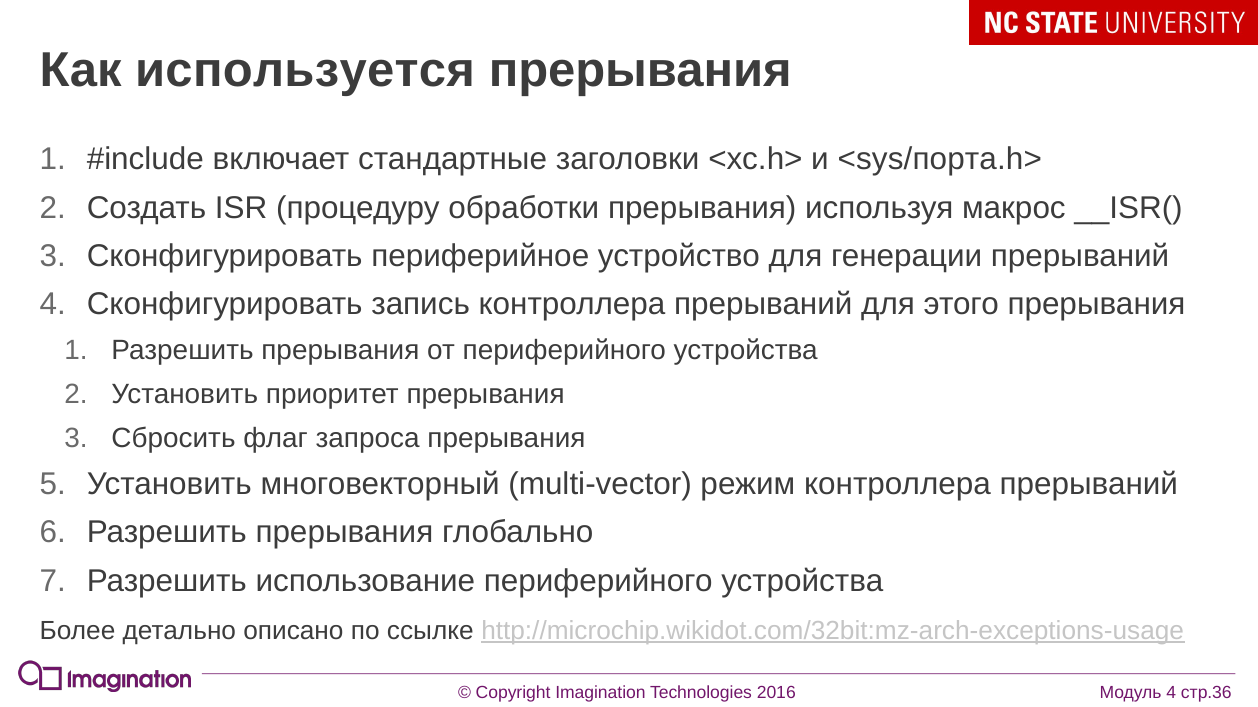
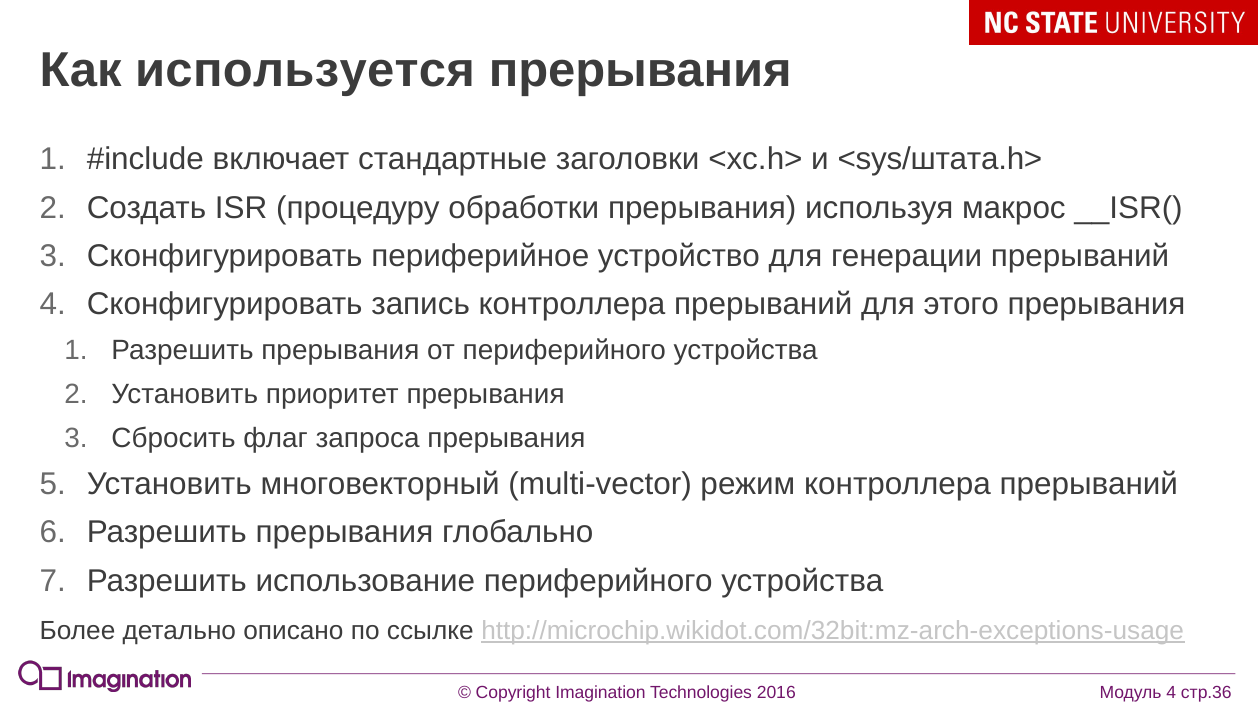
<sys/порта.h>: <sys/порта.h> -> <sys/штата.h>
